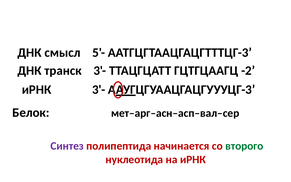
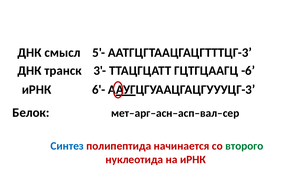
-2: -2 -> -6
иРНК 3'-: 3'- -> 6'-
Синтез colour: purple -> blue
